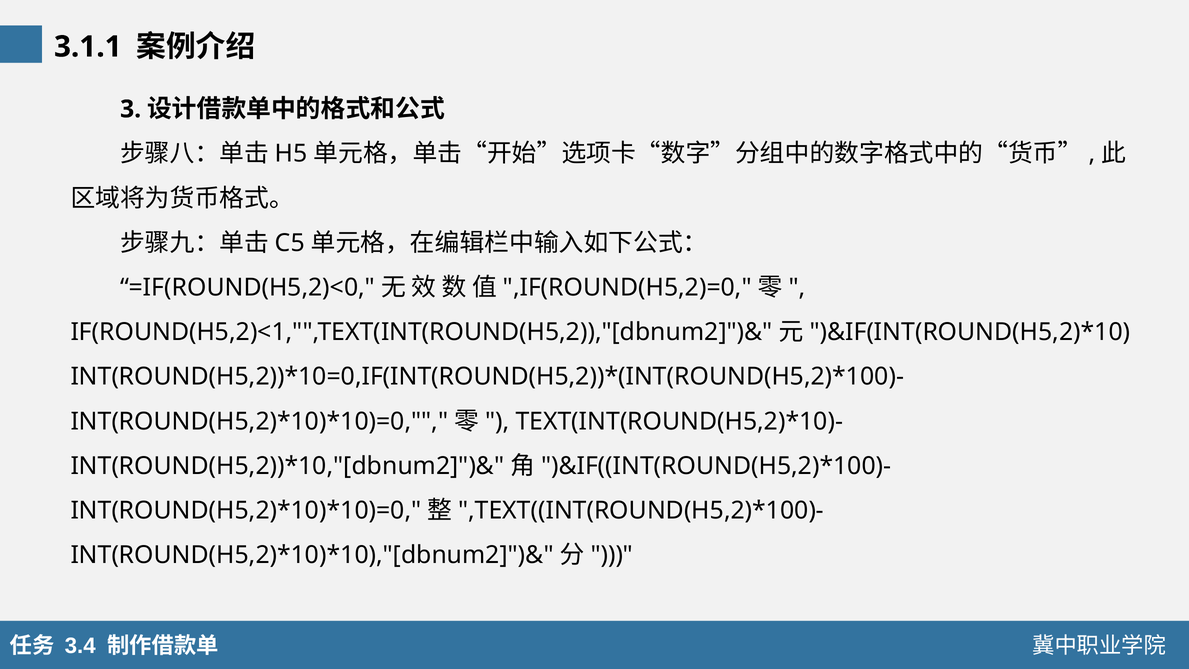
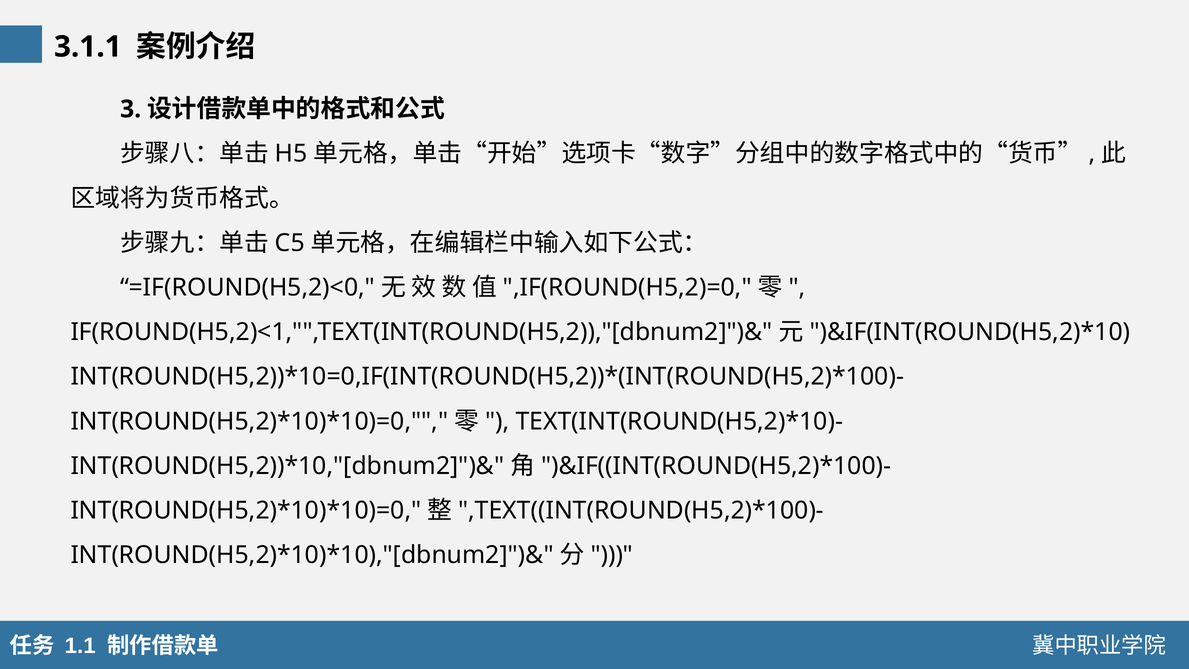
3.4: 3.4 -> 1.1
